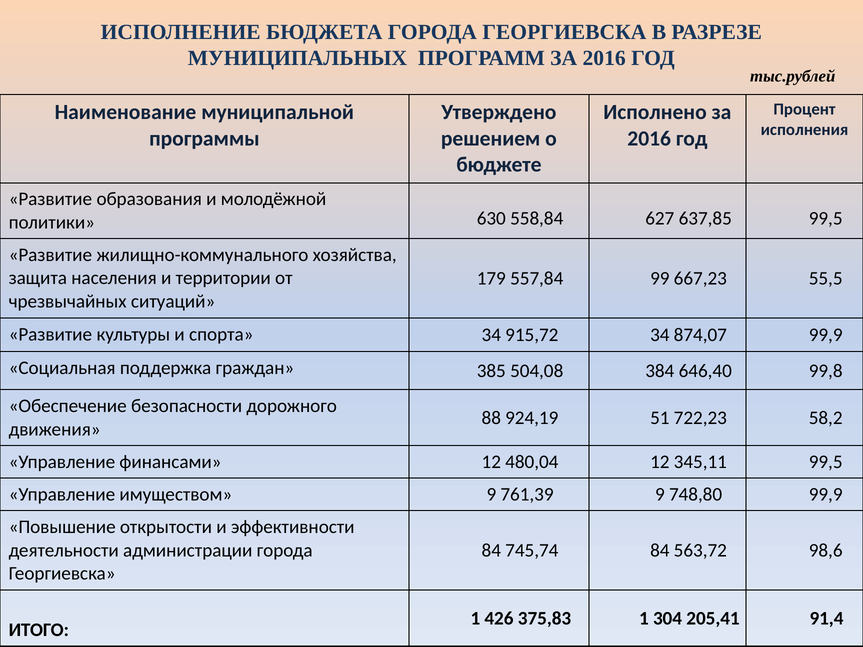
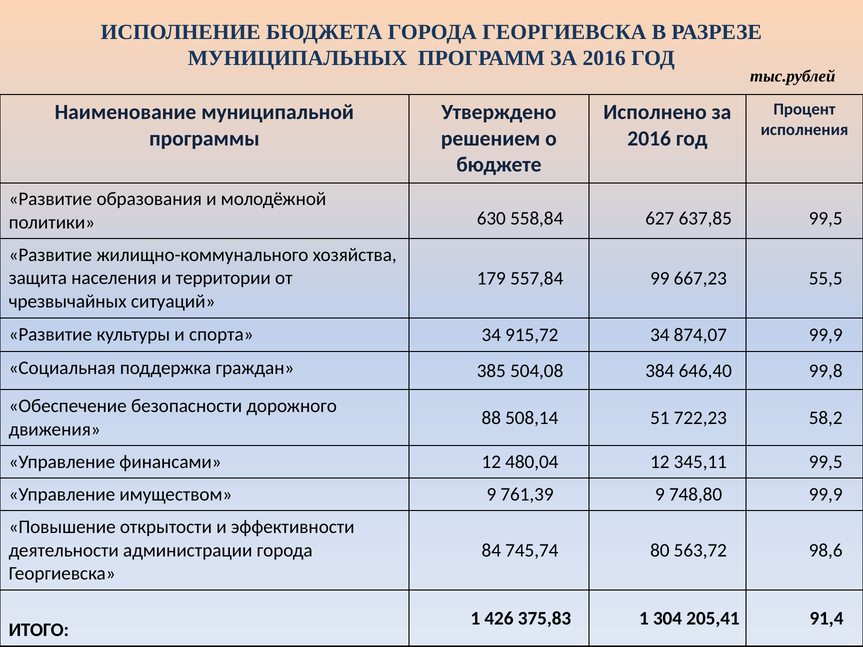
924,19: 924,19 -> 508,14
745,74 84: 84 -> 80
